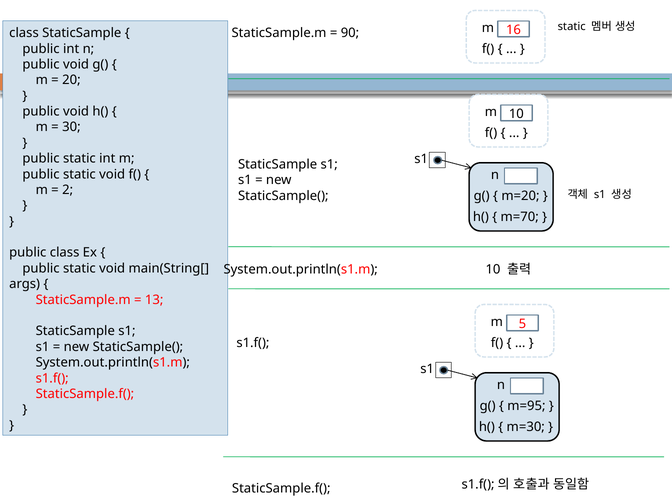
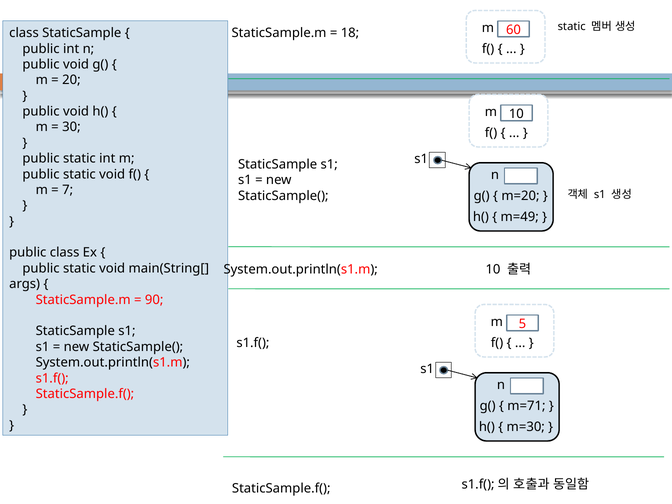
16: 16 -> 60
90: 90 -> 18
2: 2 -> 7
m=70: m=70 -> m=49
13: 13 -> 90
m=95: m=95 -> m=71
